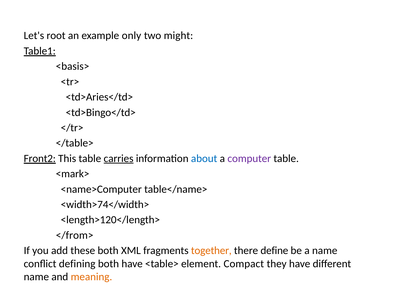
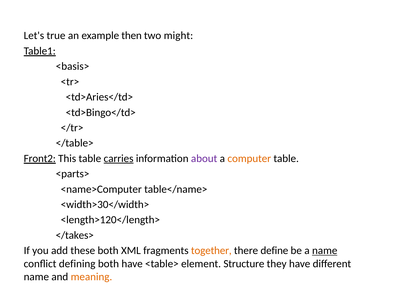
root: root -> true
only: only -> then
about colour: blue -> purple
computer colour: purple -> orange
<mark>: <mark> -> <parts>
<width>74</width>: <width>74</width> -> <width>30</width>
</from>: </from> -> </takes>
name at (325, 251) underline: none -> present
Compact: Compact -> Structure
